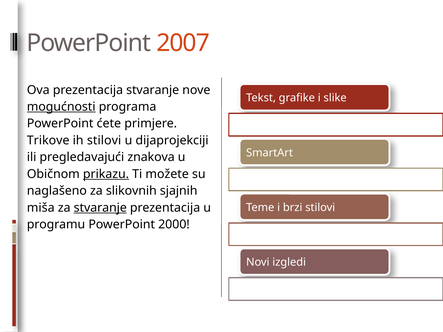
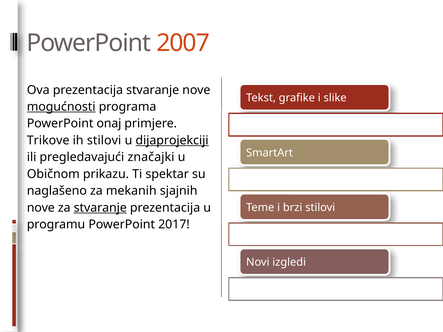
ćete: ćete -> onaj
dijaprojekciji underline: none -> present
znakova: znakova -> značajki
prikazu underline: present -> none
možete: možete -> spektar
slikovnih: slikovnih -> mekanih
miša at (41, 208): miša -> nove
2000: 2000 -> 2017
